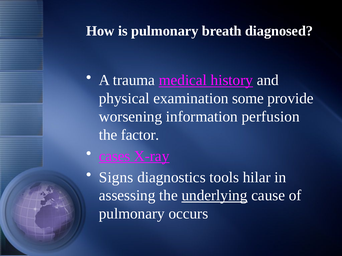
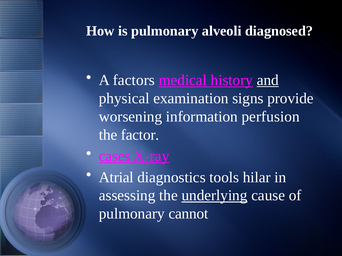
breath: breath -> alveoli
trauma: trauma -> factors
and underline: none -> present
some: some -> signs
Signs: Signs -> Atrial
occurs: occurs -> cannot
